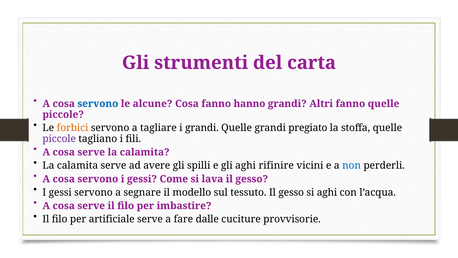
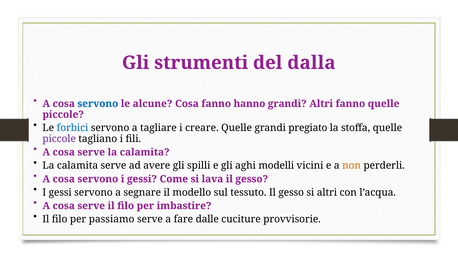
carta: carta -> dalla
forbici colour: orange -> blue
i grandi: grandi -> creare
rifinire: rifinire -> modelli
non colour: blue -> orange
si aghi: aghi -> altri
artificiale: artificiale -> passiamo
